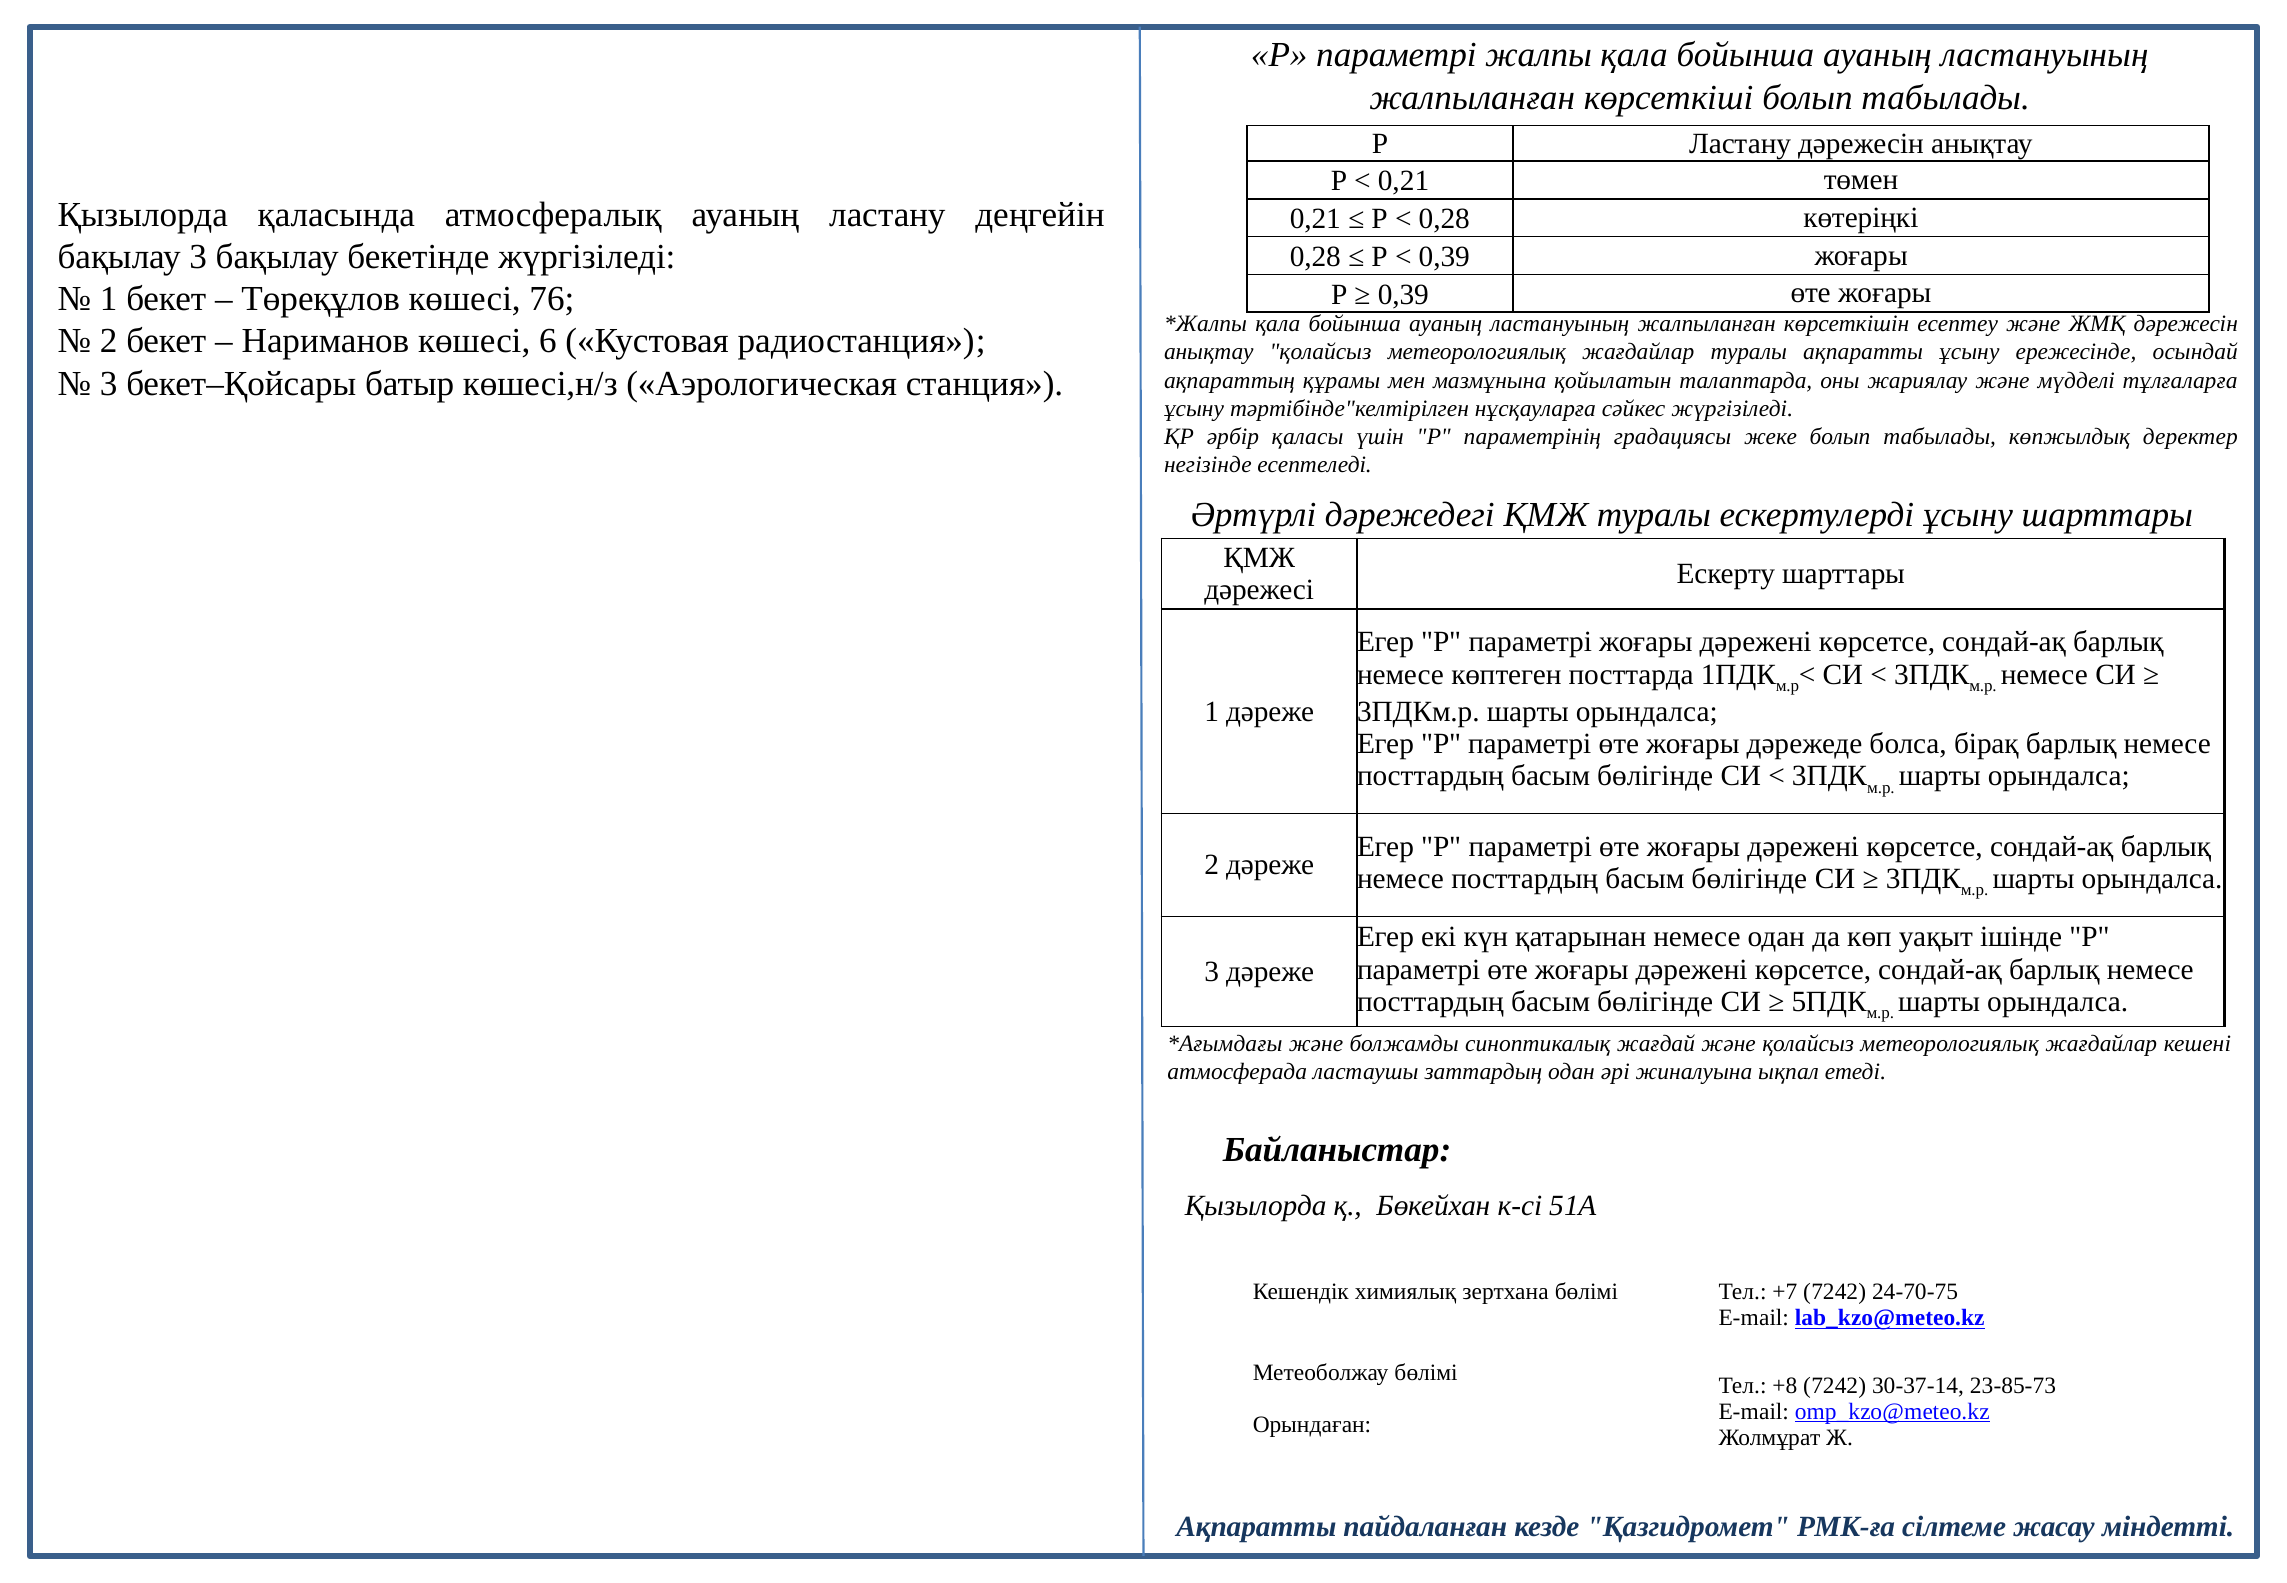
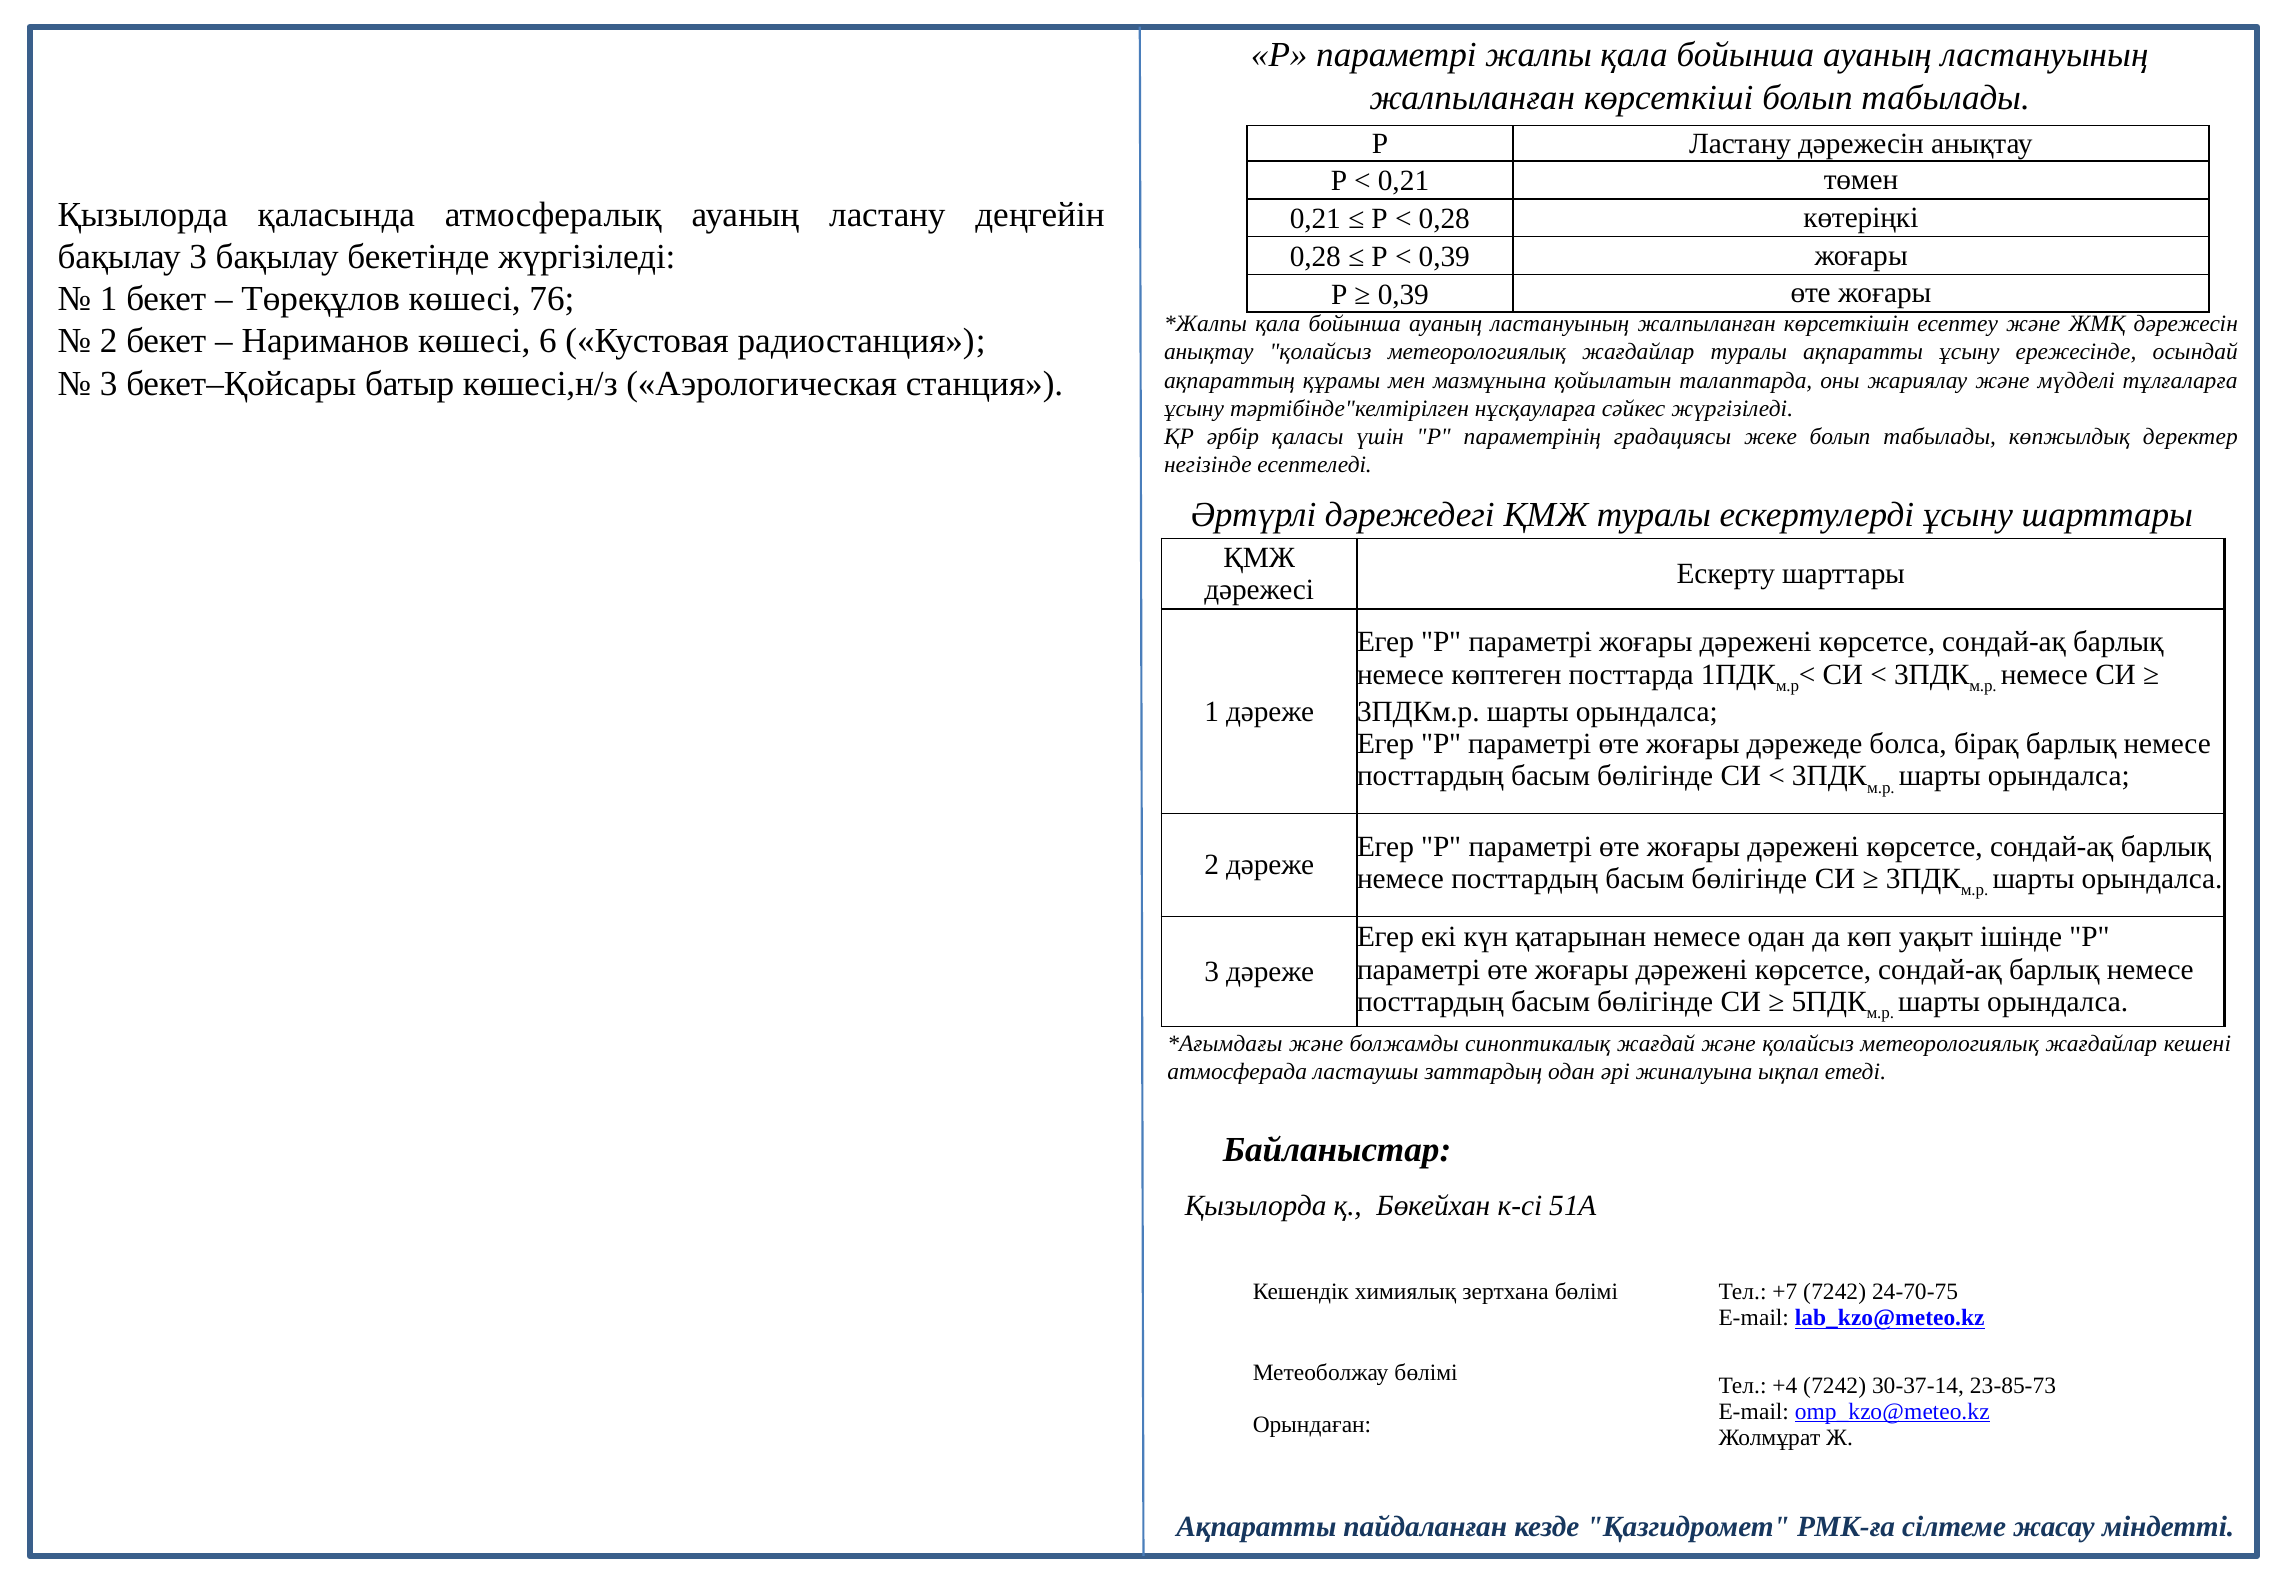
+8: +8 -> +4
